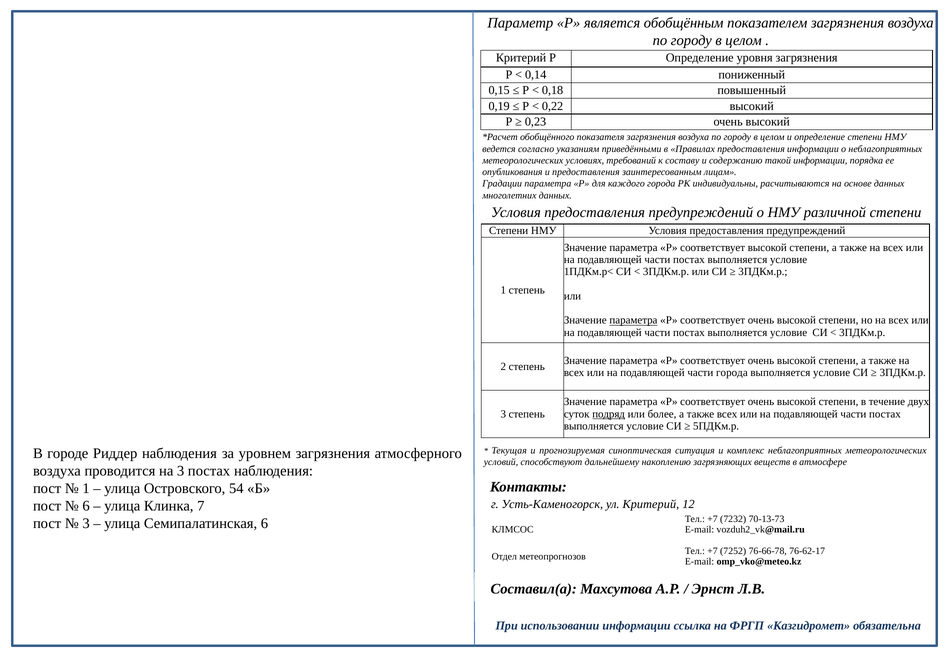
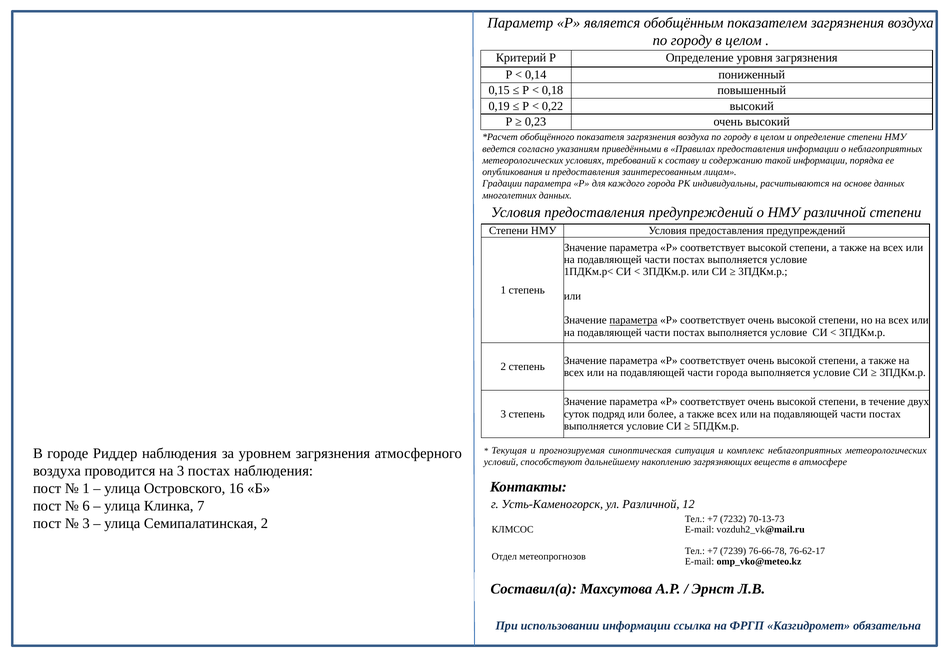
подряд underline: present -> none
54: 54 -> 16
ул Критерий: Критерий -> Различной
Семипалатинская 6: 6 -> 2
7252: 7252 -> 7239
